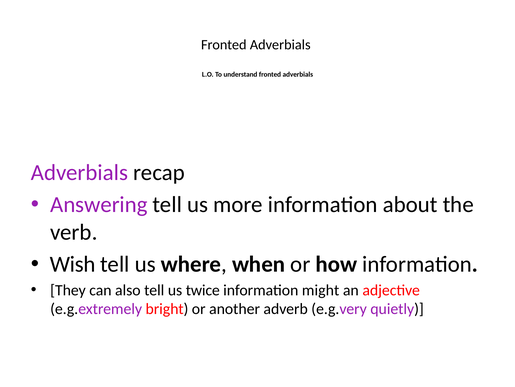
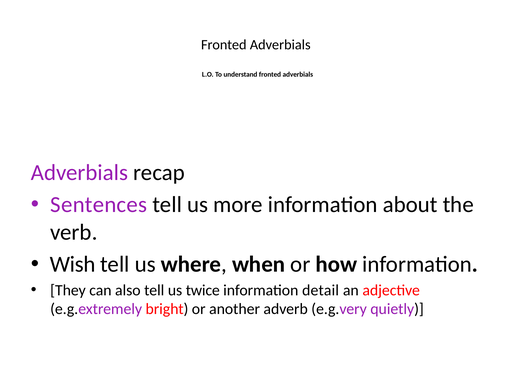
Answering: Answering -> Sentences
might: might -> detail
